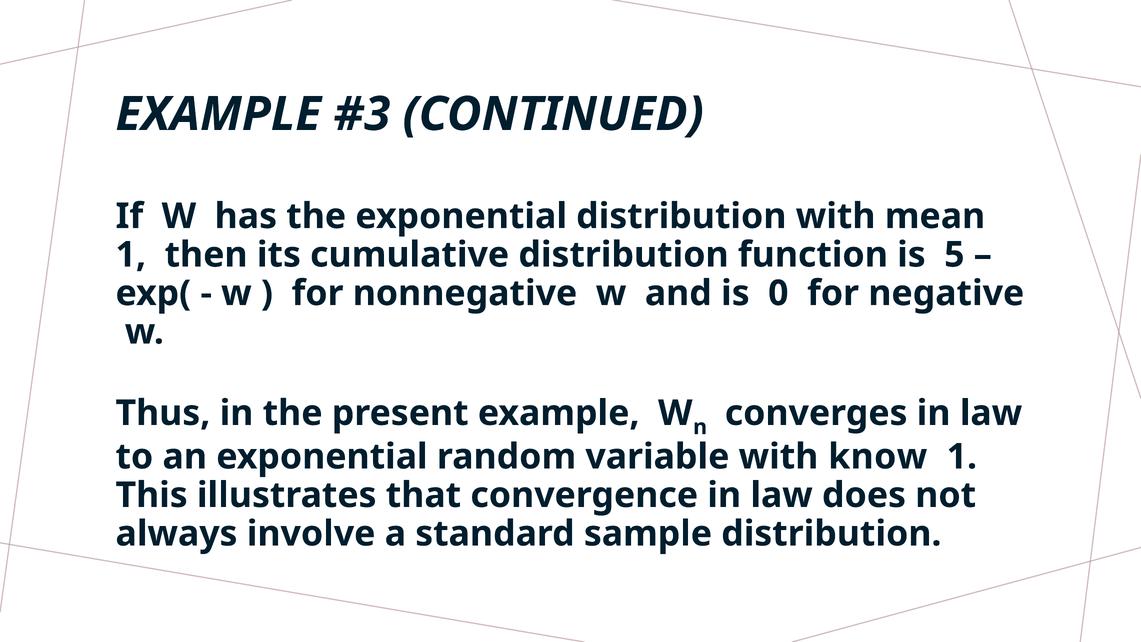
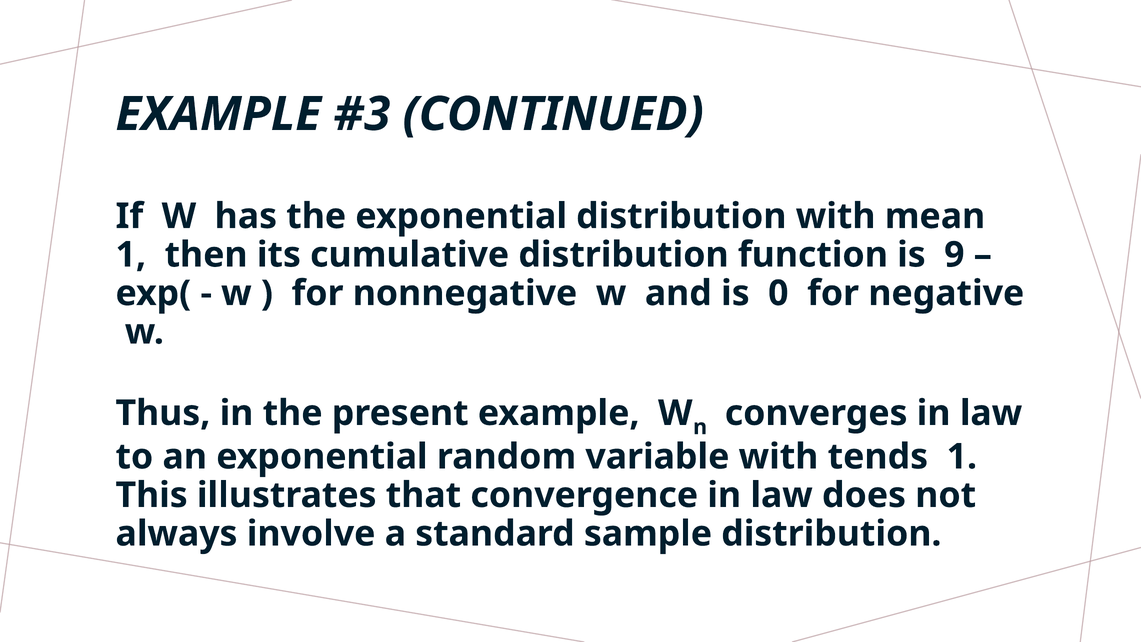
5: 5 -> 9
know: know -> tends
